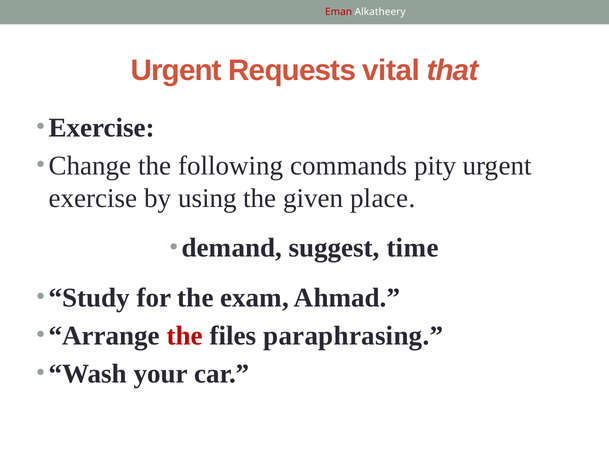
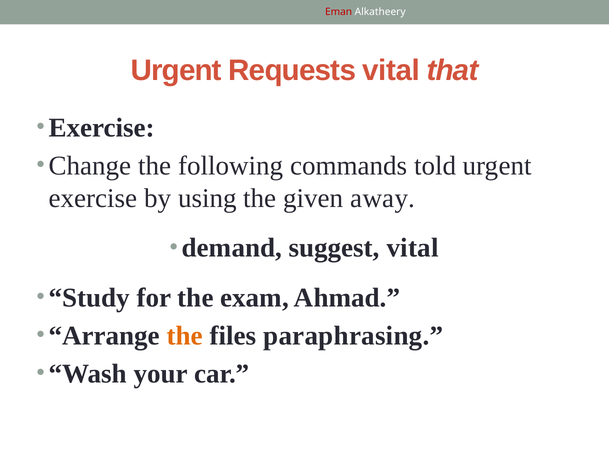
pity: pity -> told
place: place -> away
suggest time: time -> vital
the at (185, 336) colour: red -> orange
